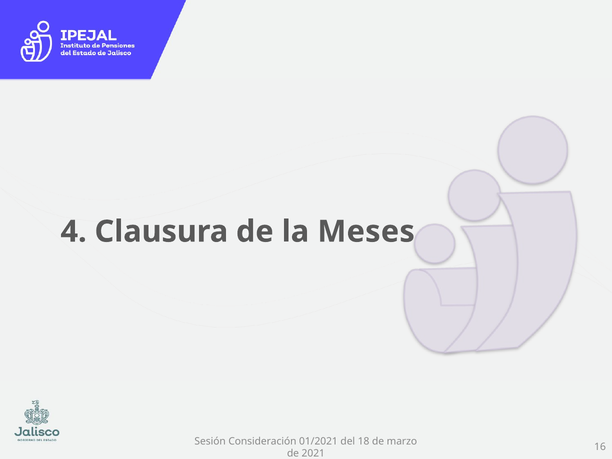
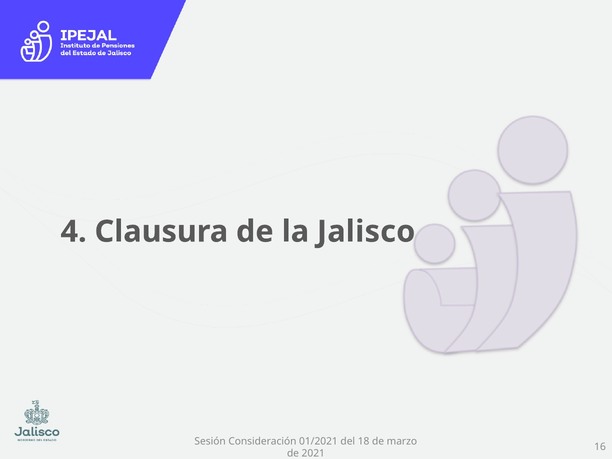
Meses: Meses -> Jalisco
